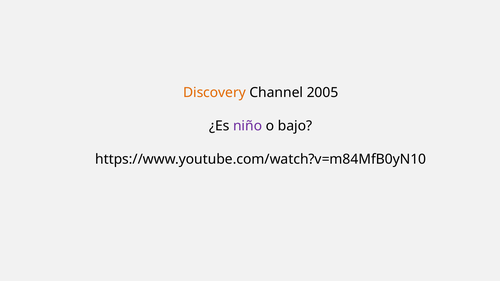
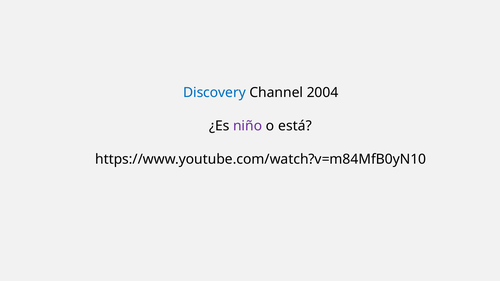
Discovery colour: orange -> blue
2005: 2005 -> 2004
bajo: bajo -> está
